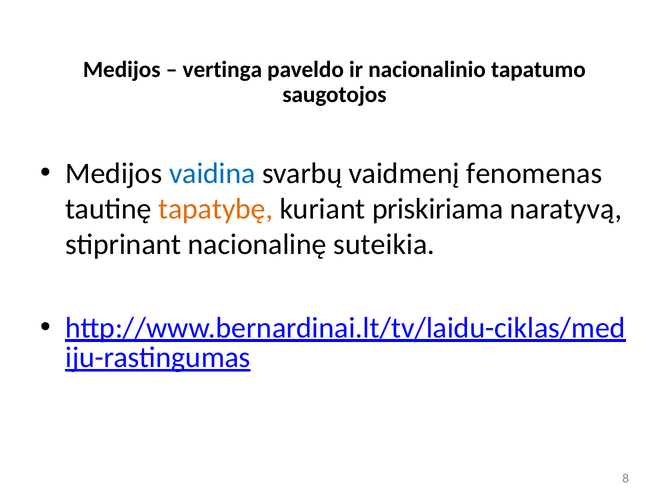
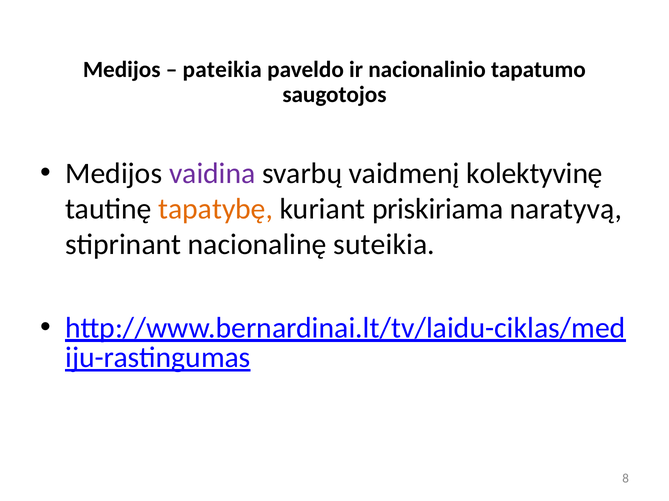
vertinga: vertinga -> pateikia
vaidina colour: blue -> purple
fenomenas: fenomenas -> kolektyvinę
